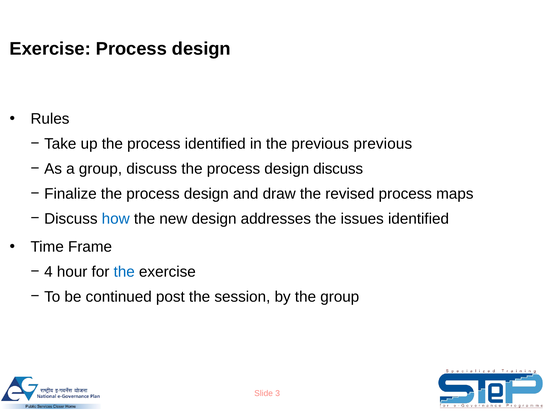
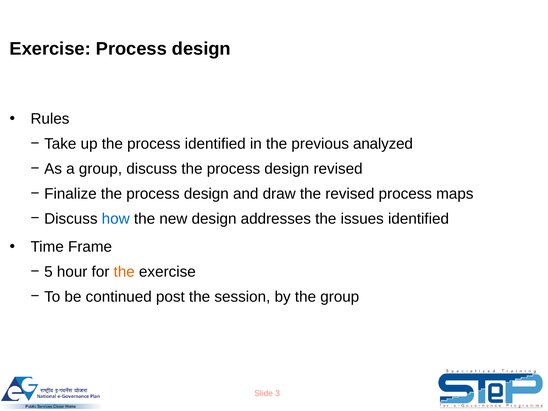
previous previous: previous -> analyzed
design discuss: discuss -> revised
4: 4 -> 5
the at (124, 272) colour: blue -> orange
